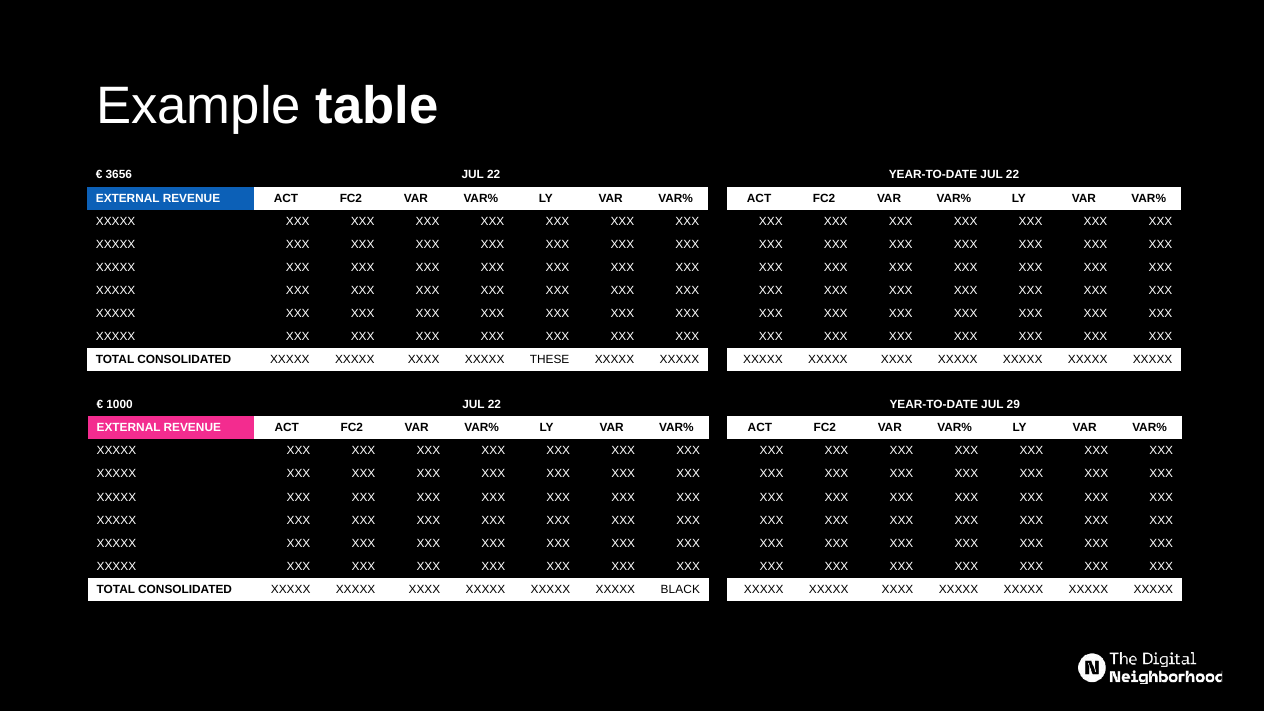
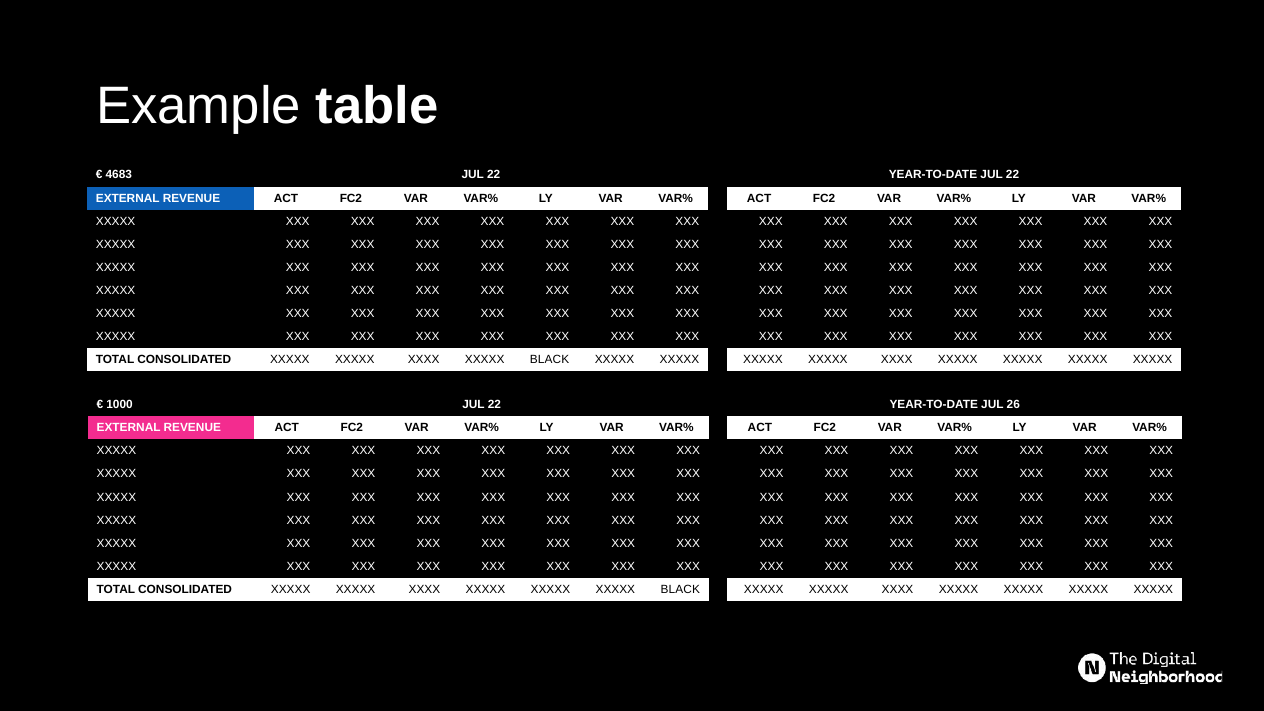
3656: 3656 -> 4683
XXXX XXXXX THESE: THESE -> BLACK
29: 29 -> 26
